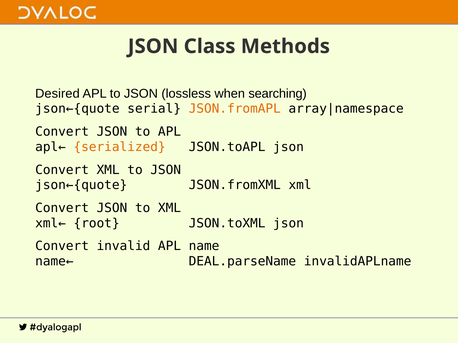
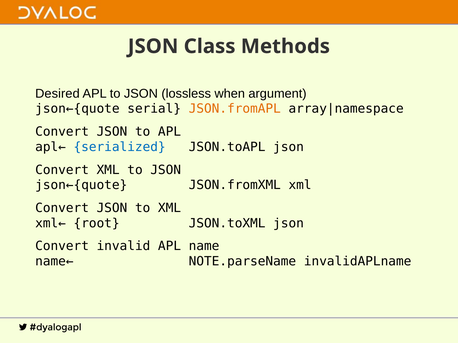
searching: searching -> argument
serialized colour: orange -> blue
DEAL.parseName: DEAL.parseName -> NOTE.parseName
